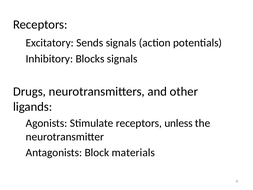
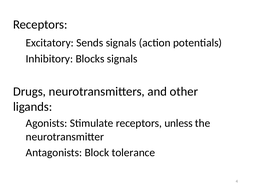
materials: materials -> tolerance
